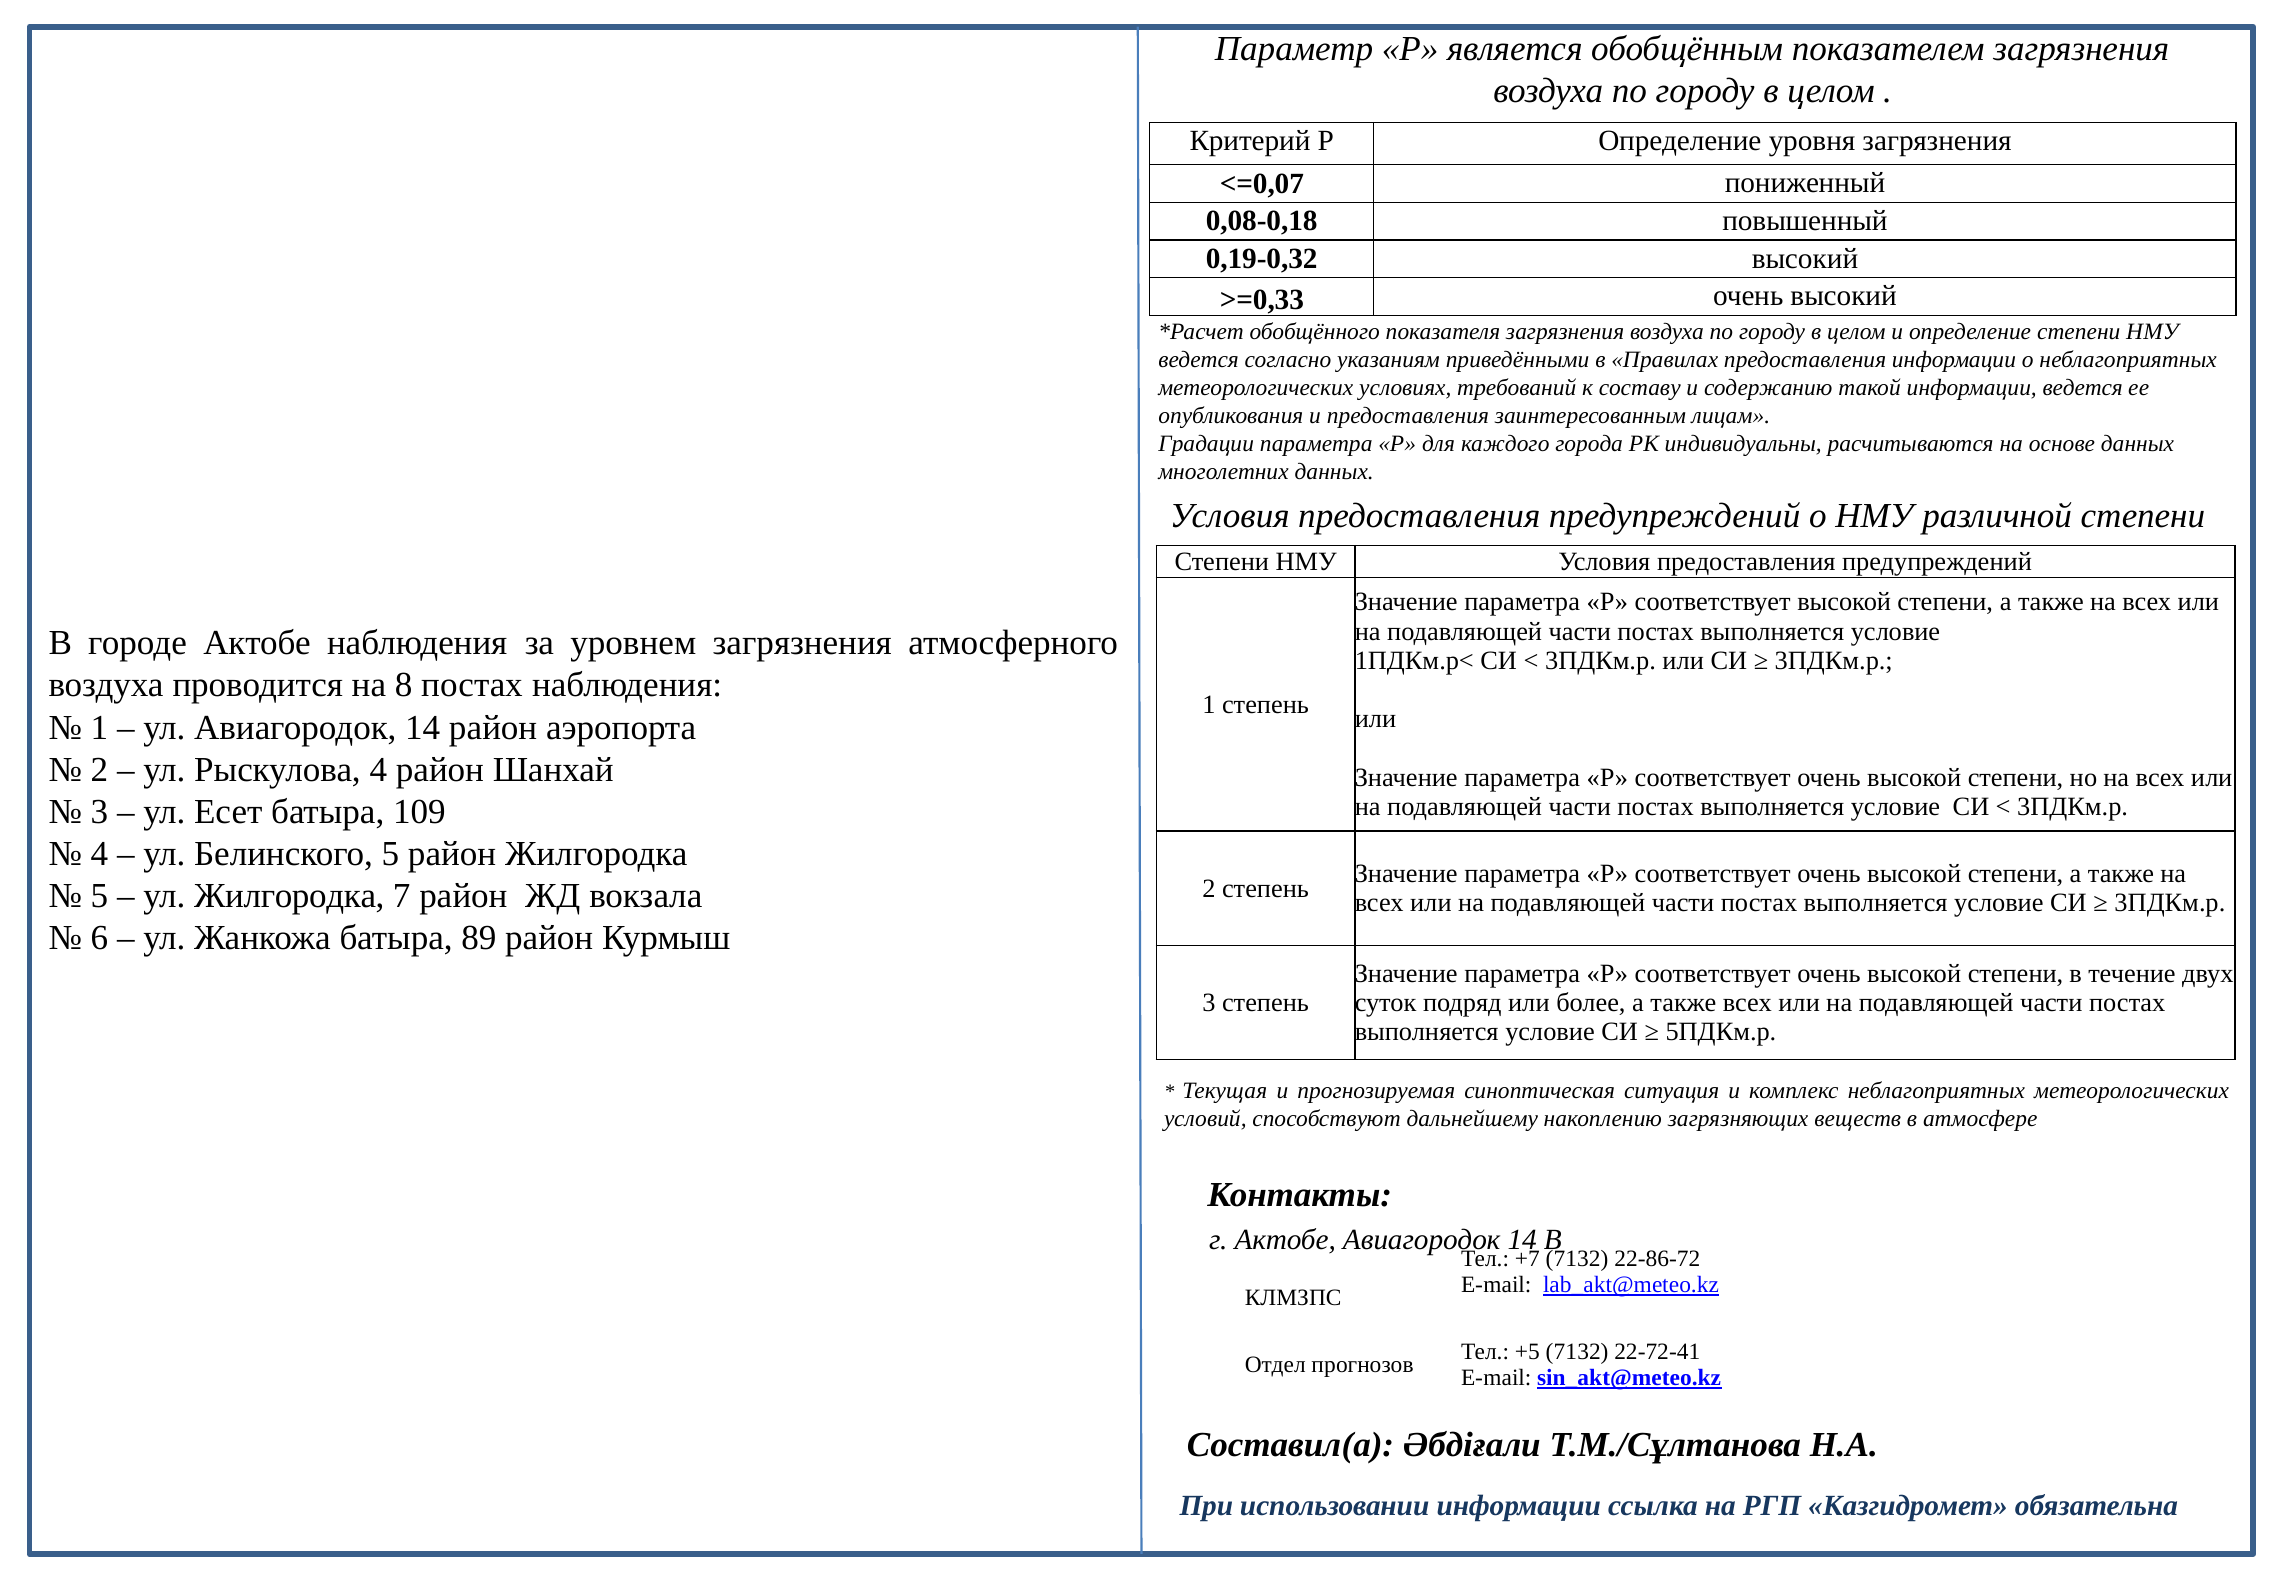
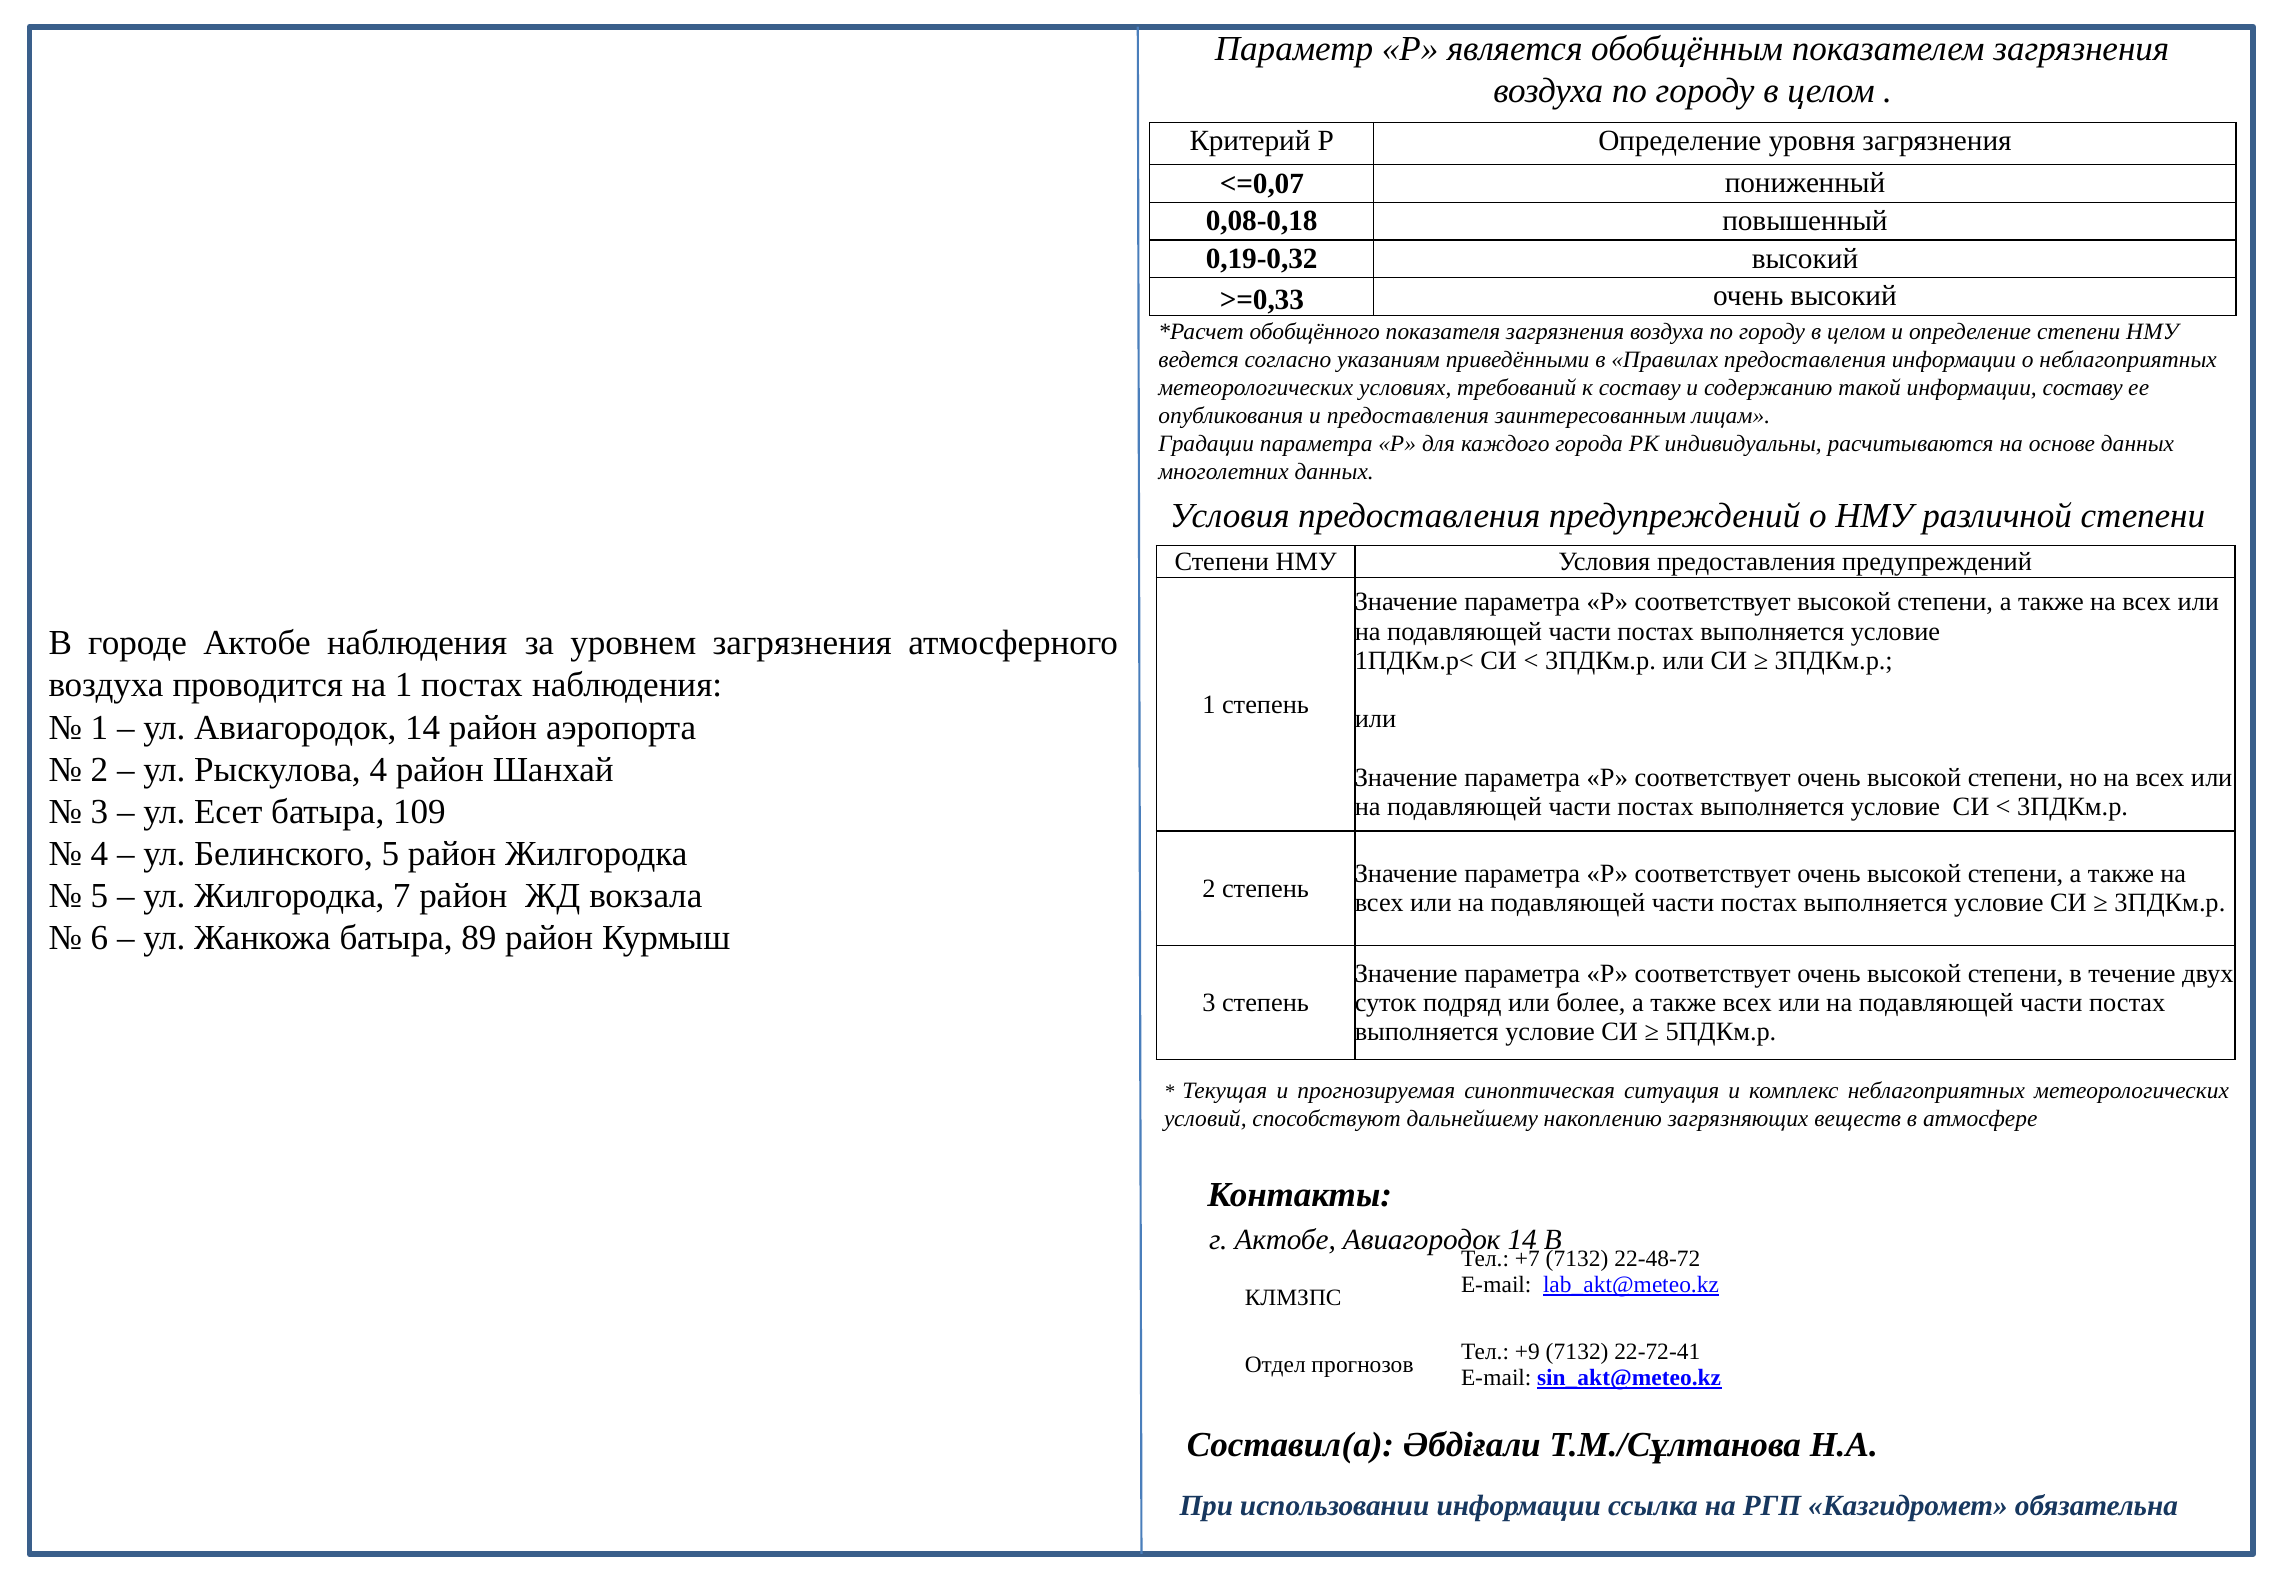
информации ведется: ведется -> составу
на 8: 8 -> 1
22-86-72: 22-86-72 -> 22-48-72
+5: +5 -> +9
